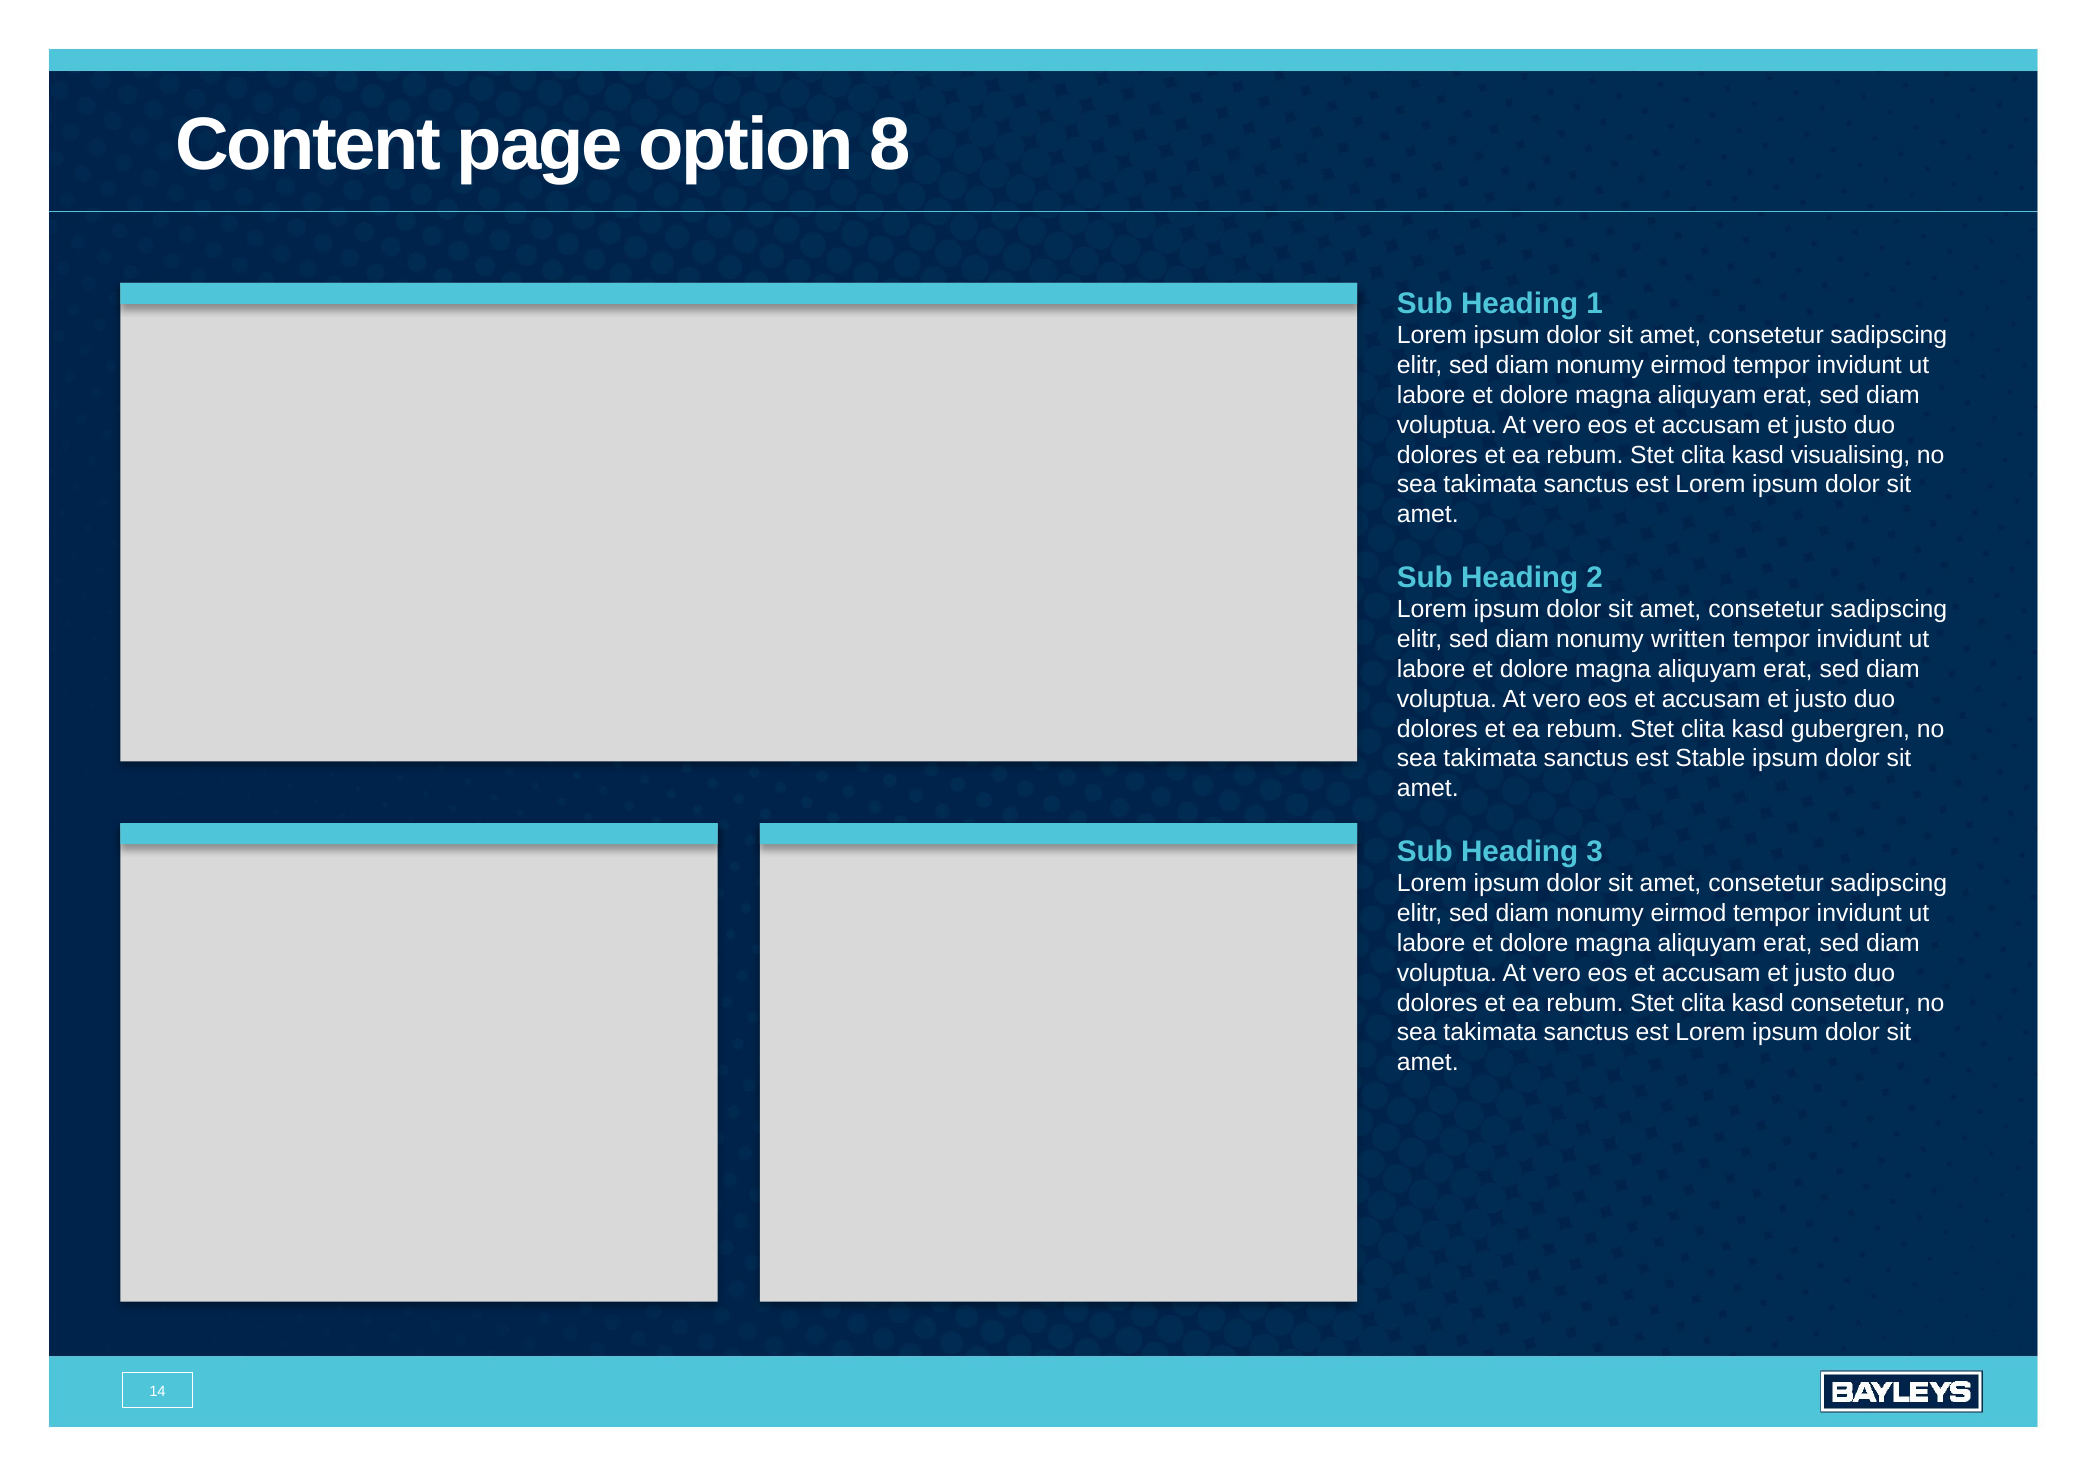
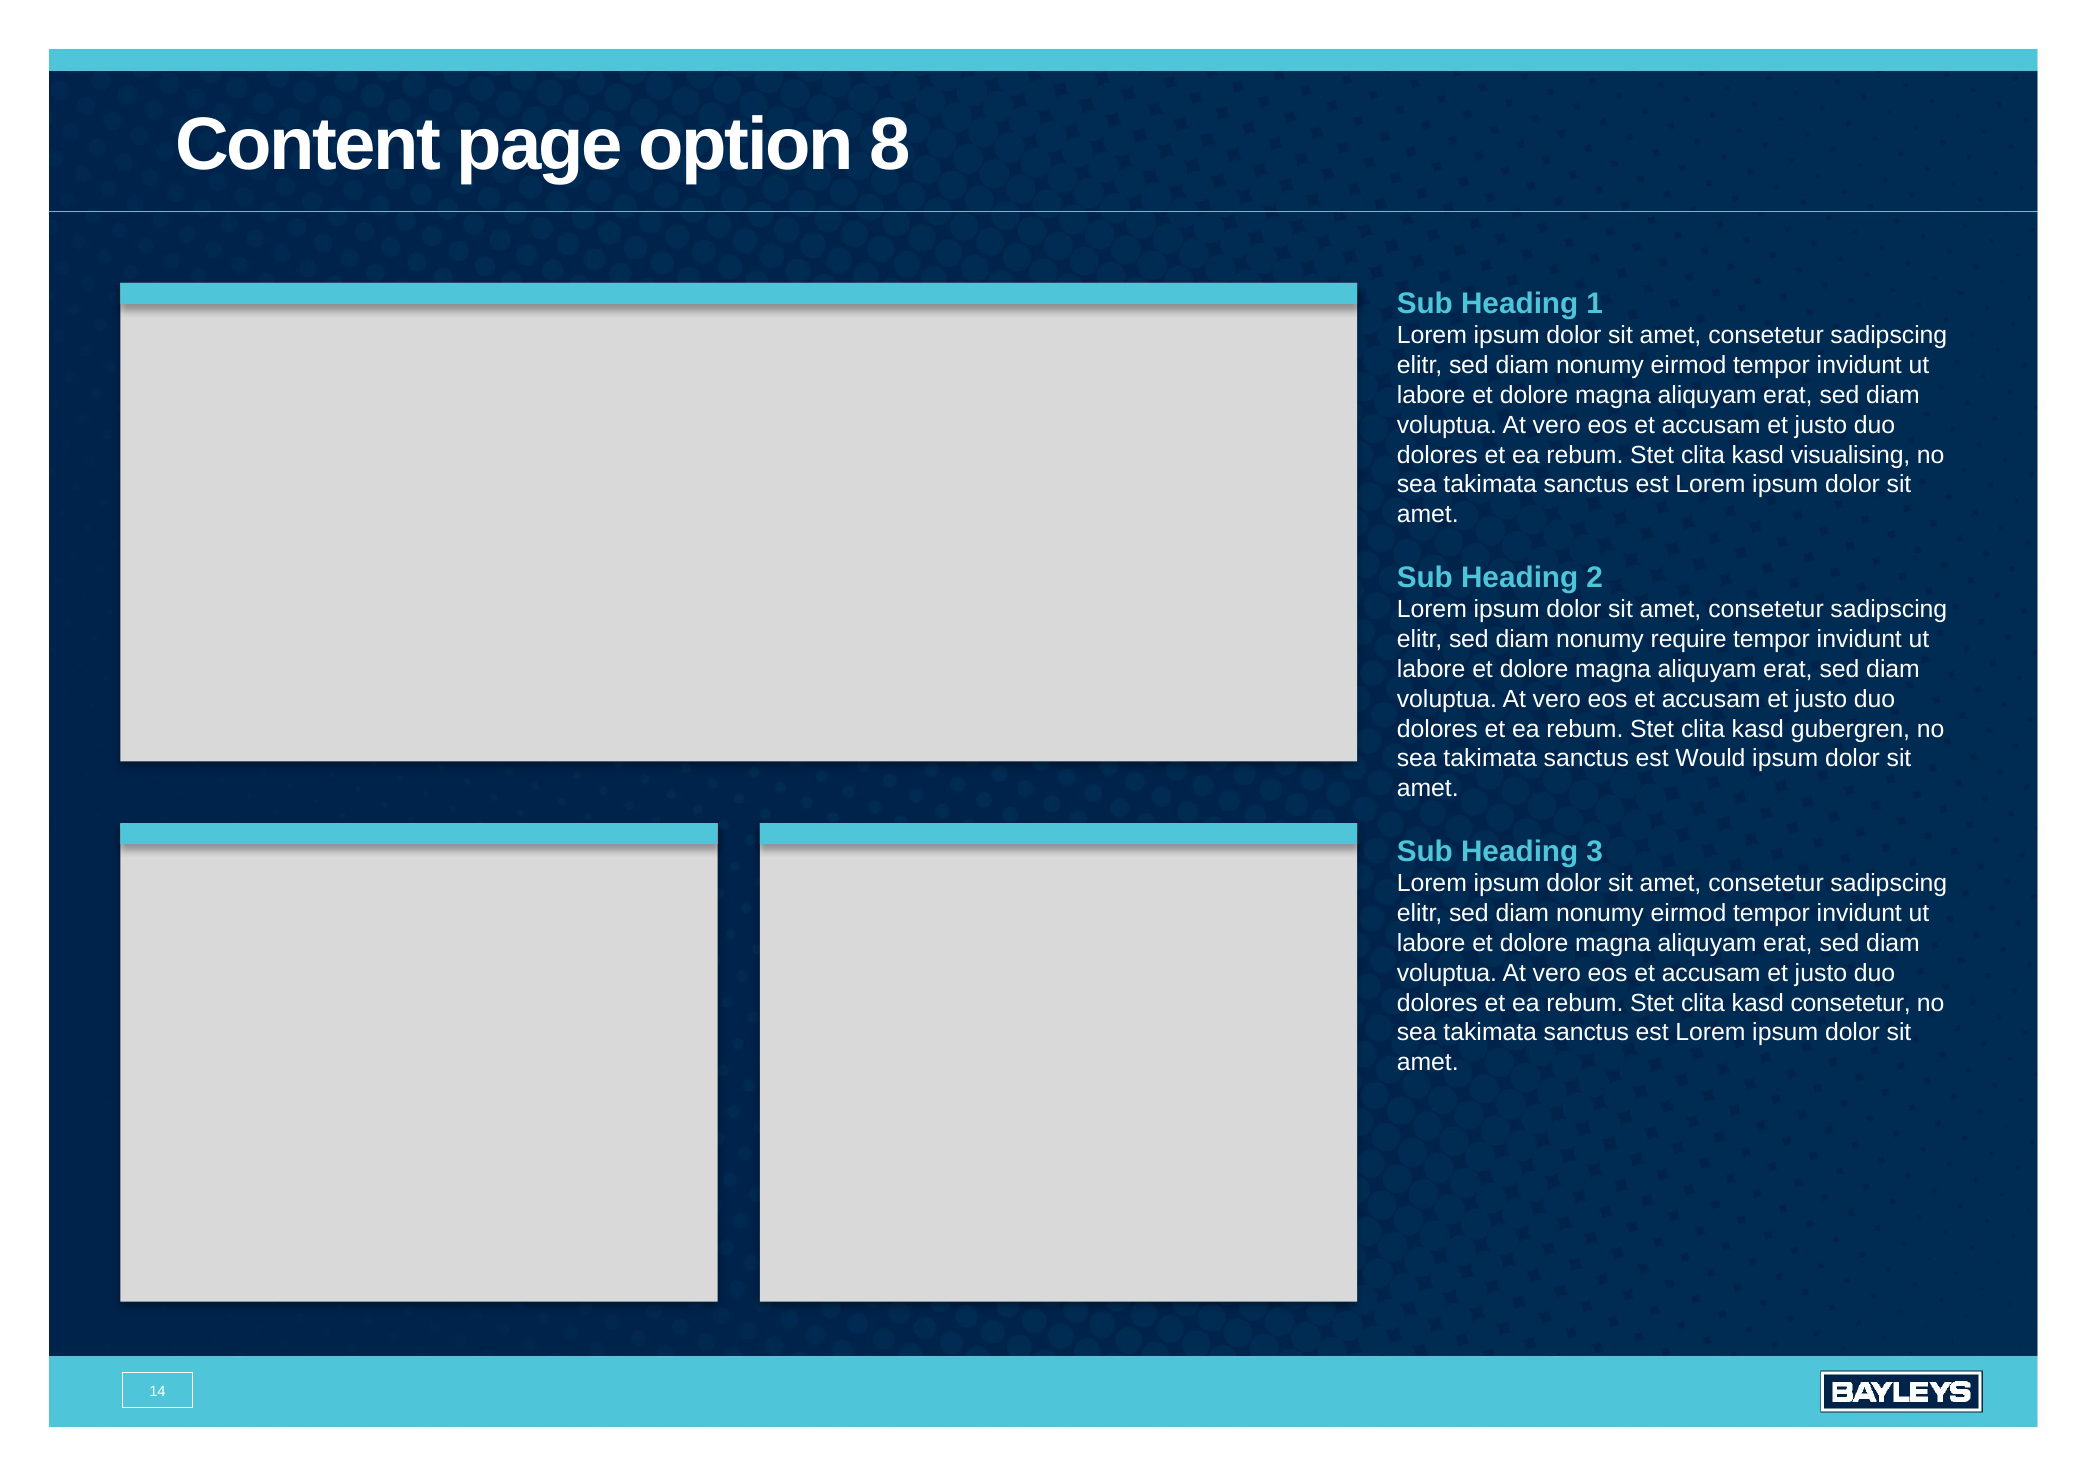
written: written -> require
Stable: Stable -> Would
